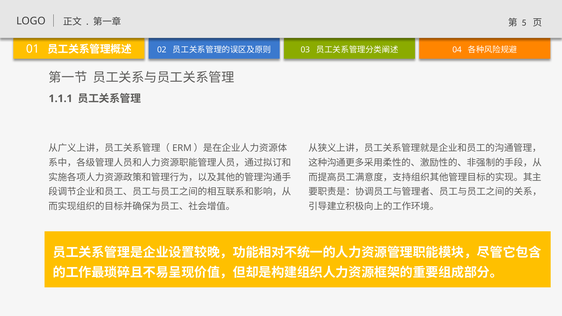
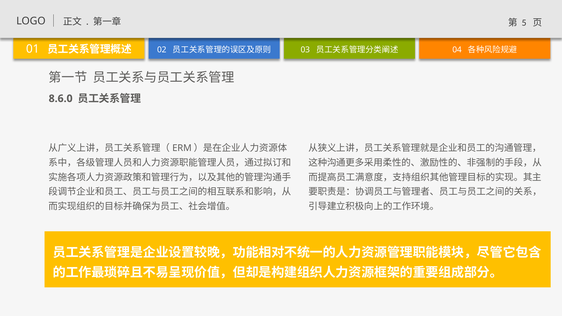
1.1.1: 1.1.1 -> 8.6.0
